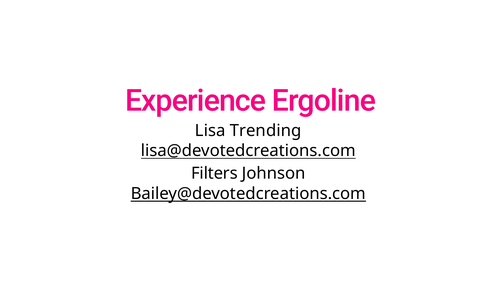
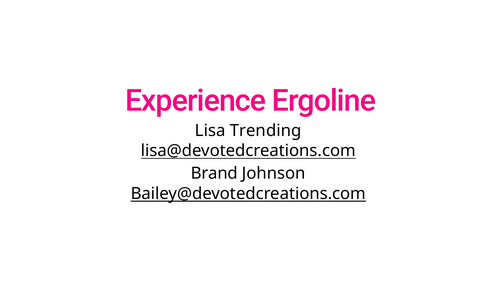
Filters: Filters -> Brand
